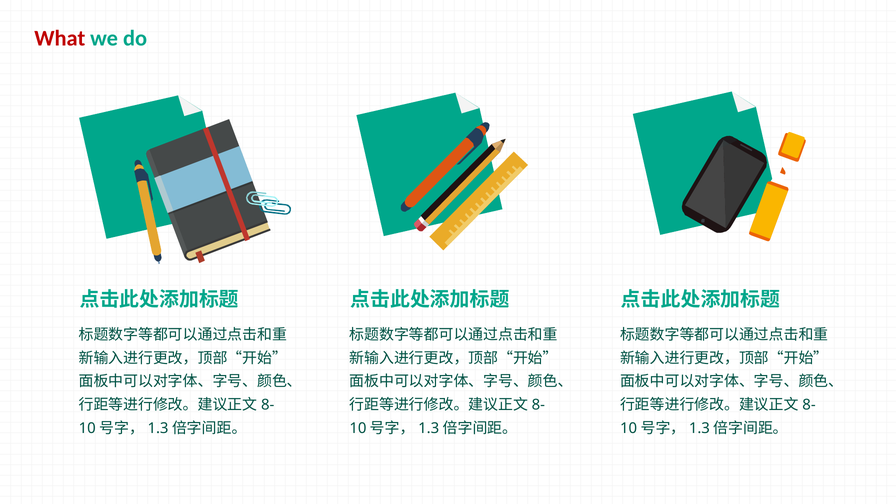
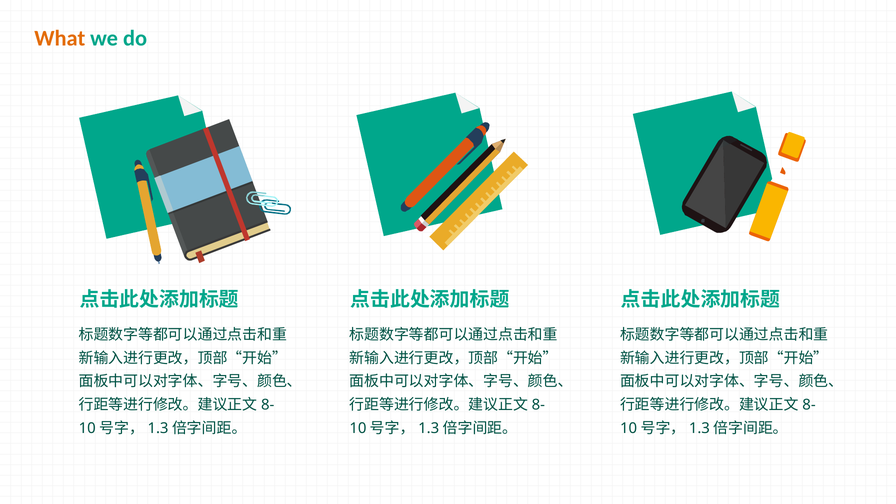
What colour: red -> orange
